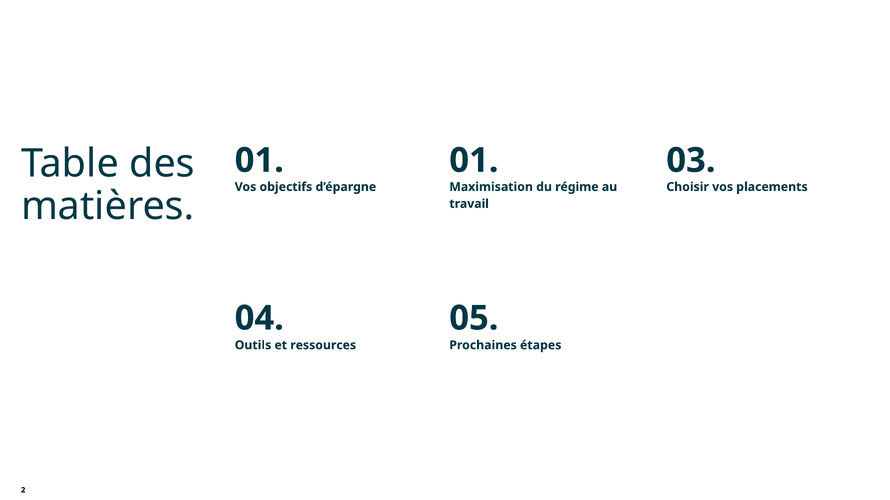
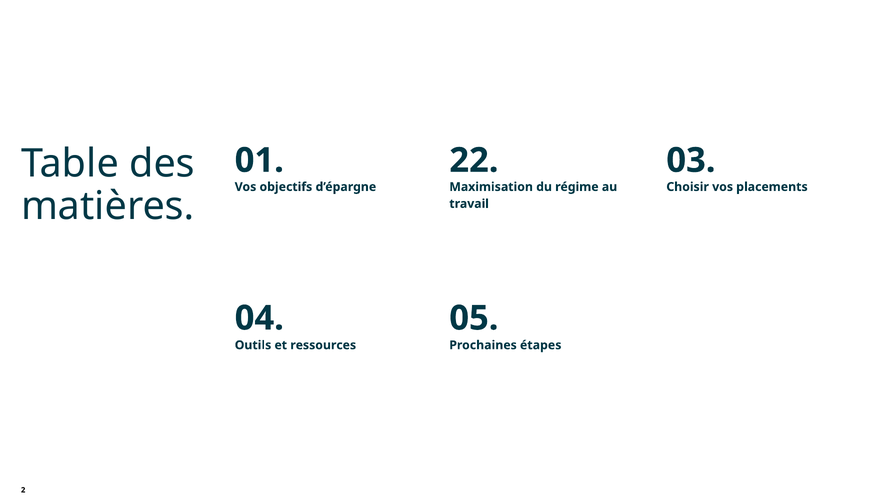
01 at (474, 161): 01 -> 22
